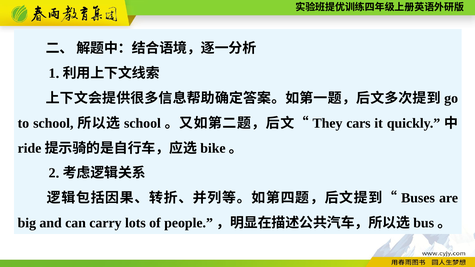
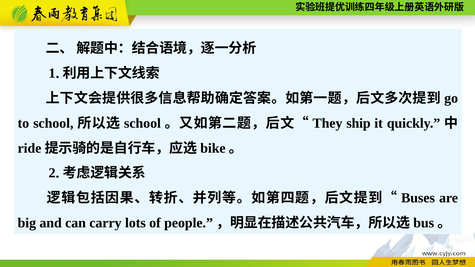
cars: cars -> ship
